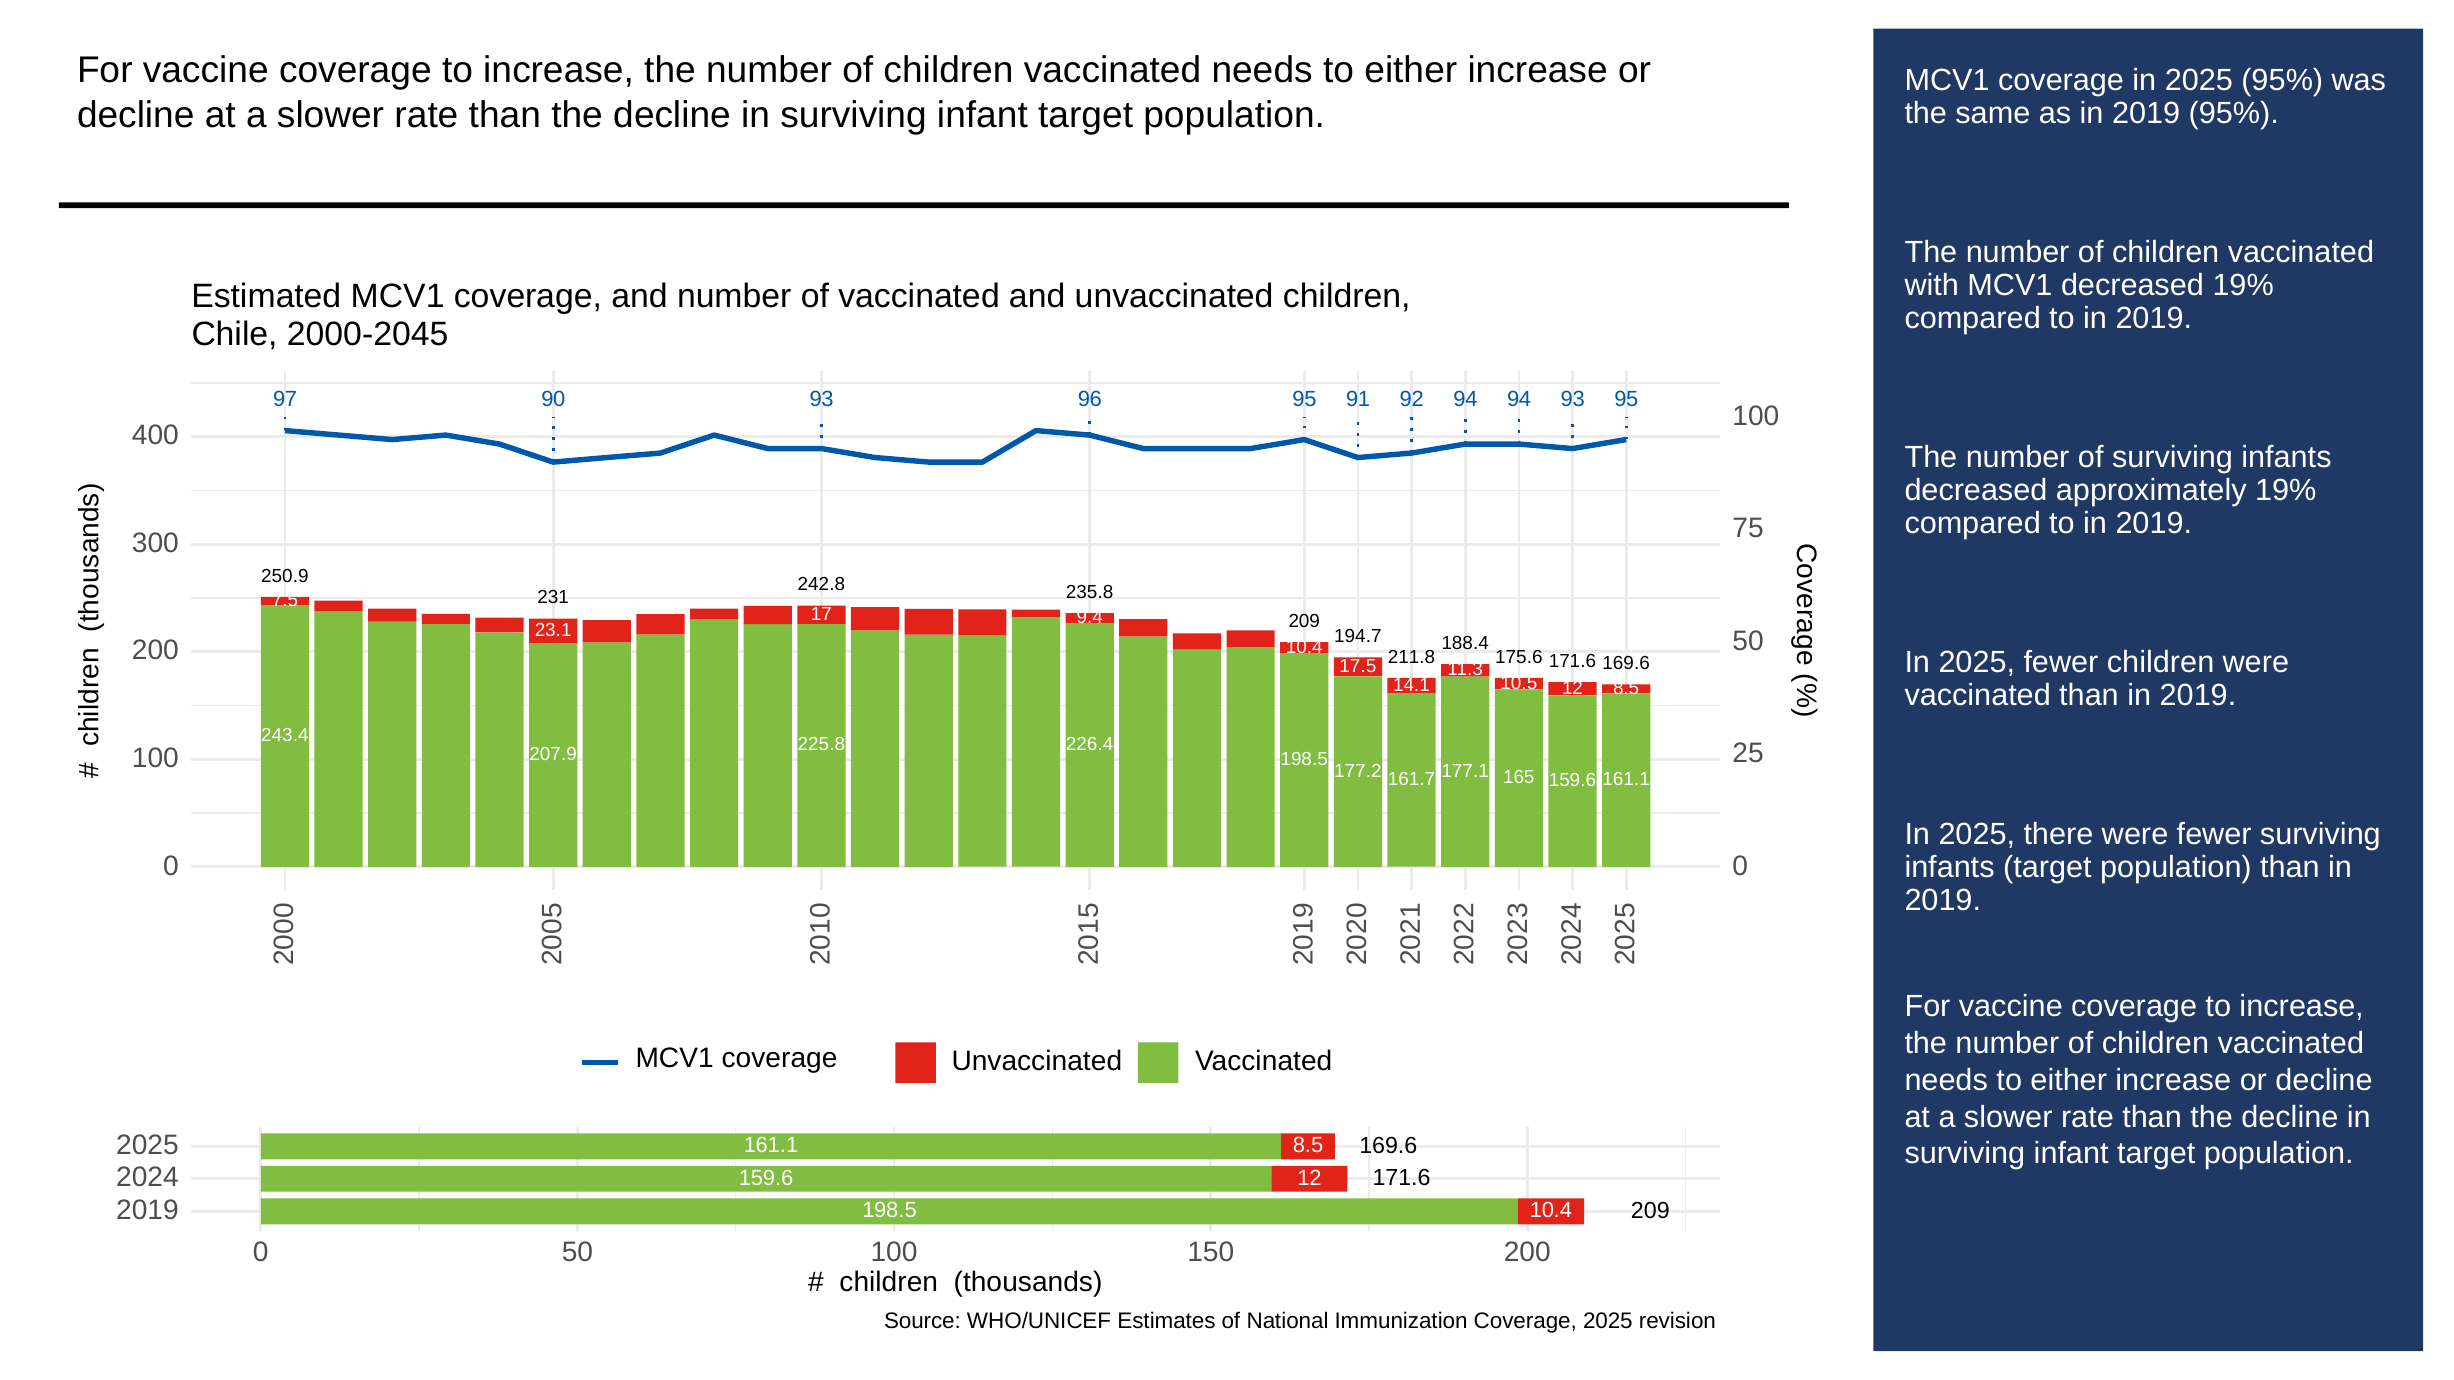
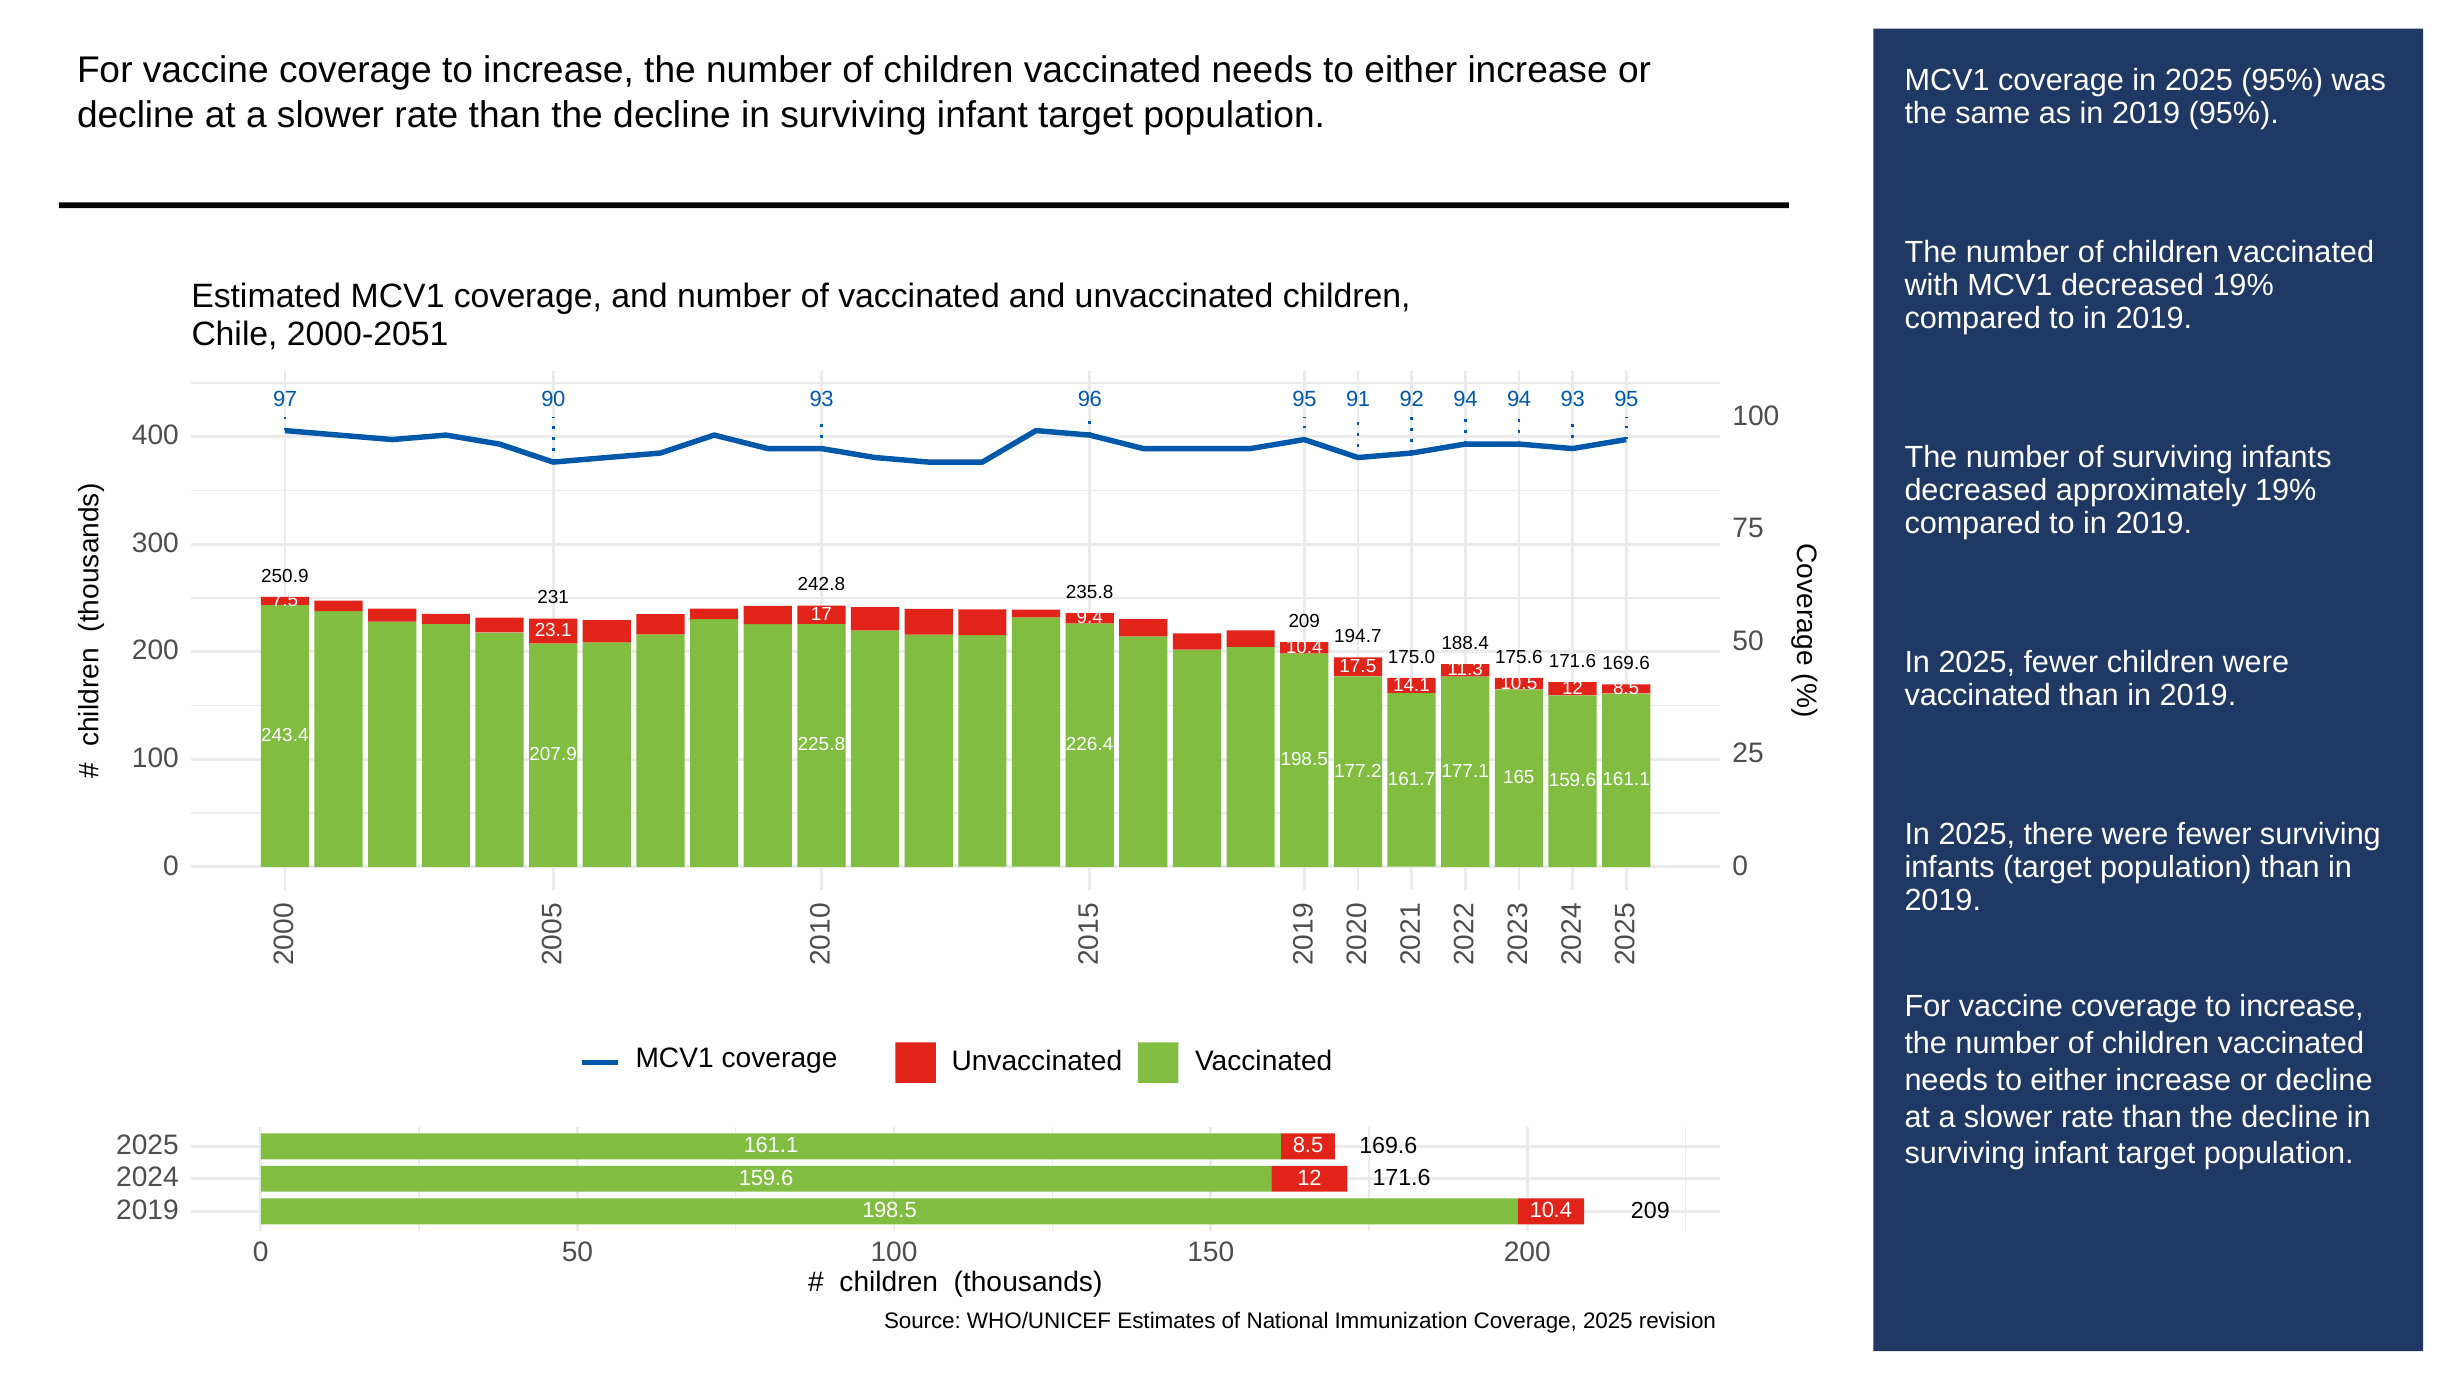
2000-2045: 2000-2045 -> 2000-2051
211.8: 211.8 -> 175.0
